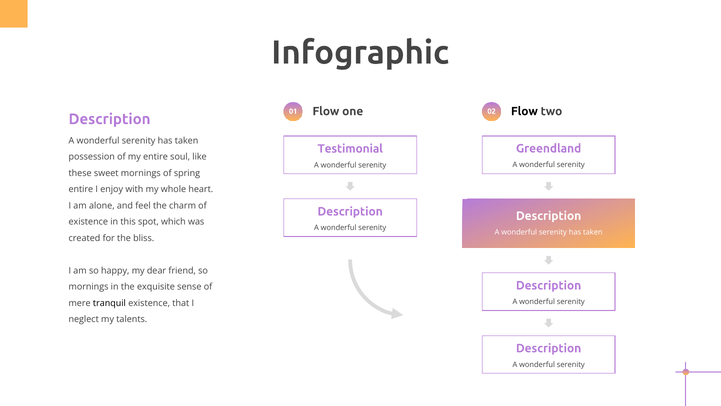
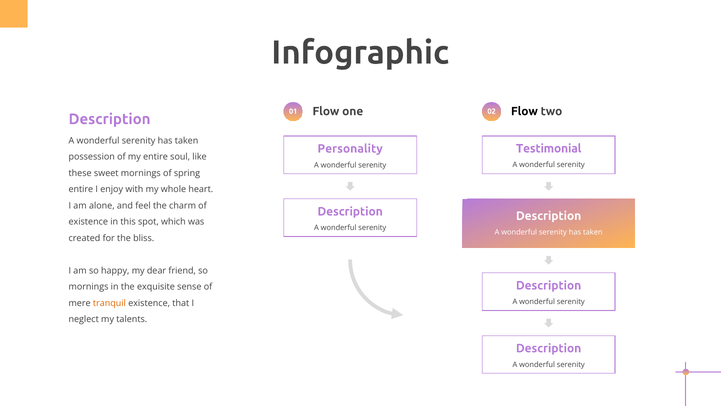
Greendland: Greendland -> Testimonial
Testimonial: Testimonial -> Personality
tranquil colour: black -> orange
